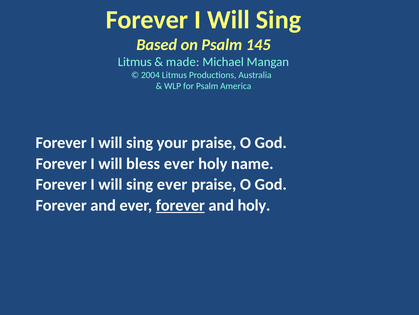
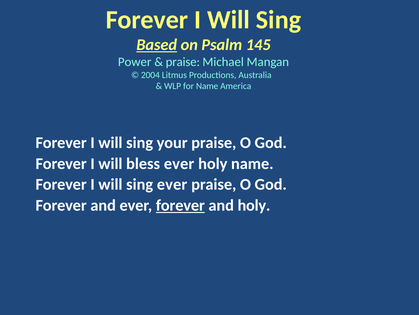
Based underline: none -> present
Litmus at (135, 62): Litmus -> Power
made at (183, 62): made -> praise
for Psalm: Psalm -> Name
